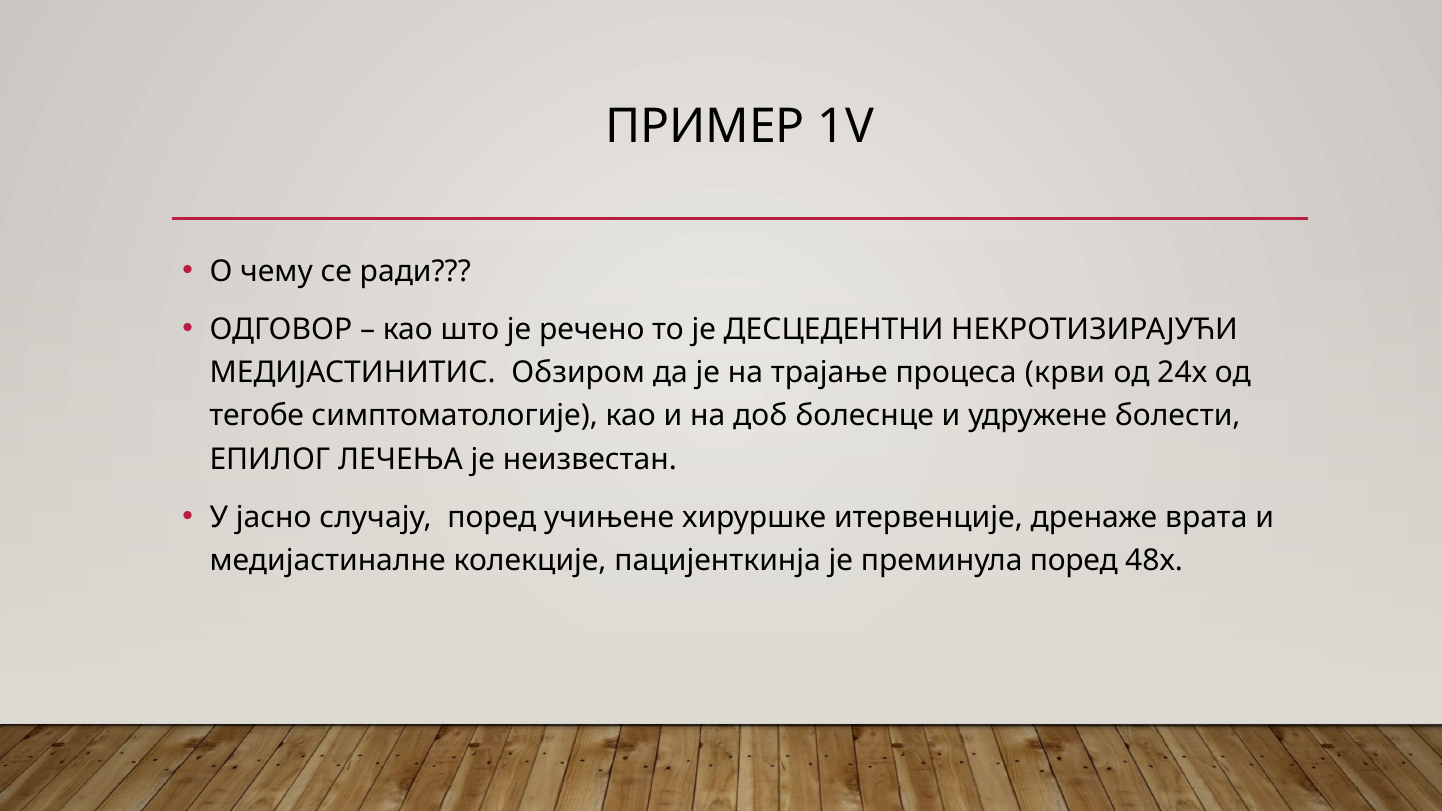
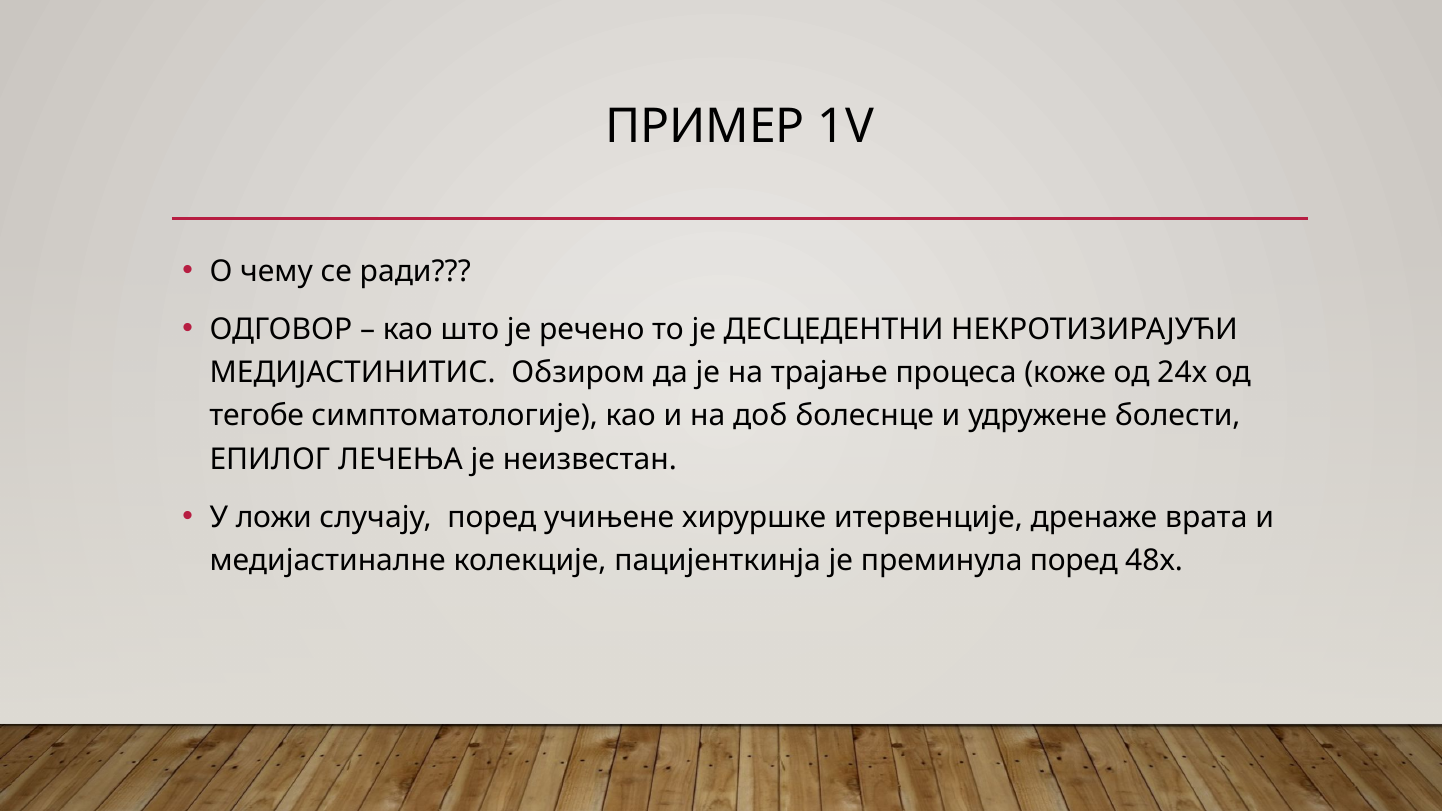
крви: крви -> коже
јасно: јасно -> ложи
